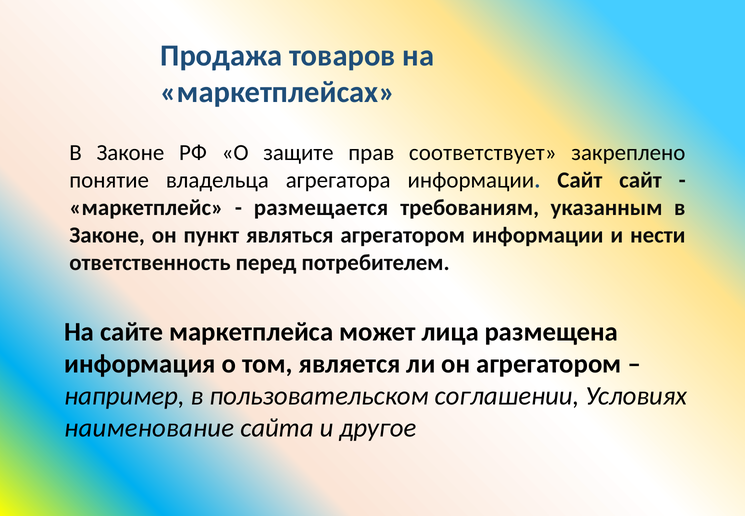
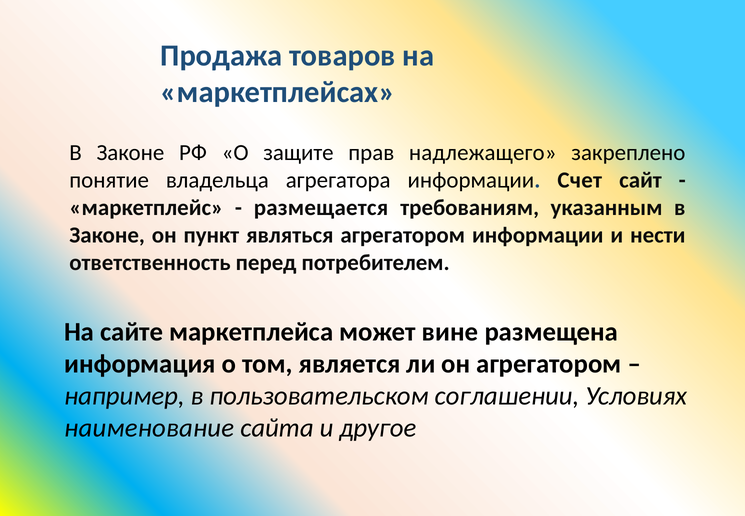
соответствует: соответствует -> надлежащего
информации Сайт: Сайт -> Счет
лица: лица -> вине
